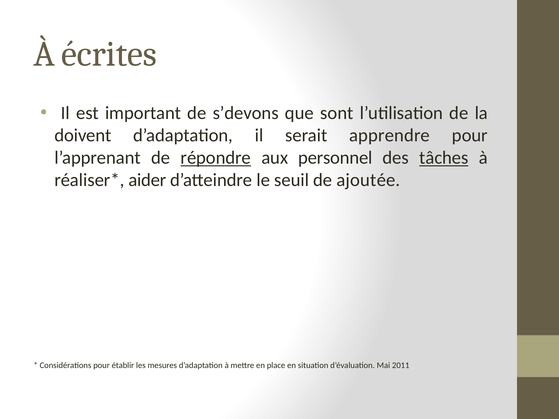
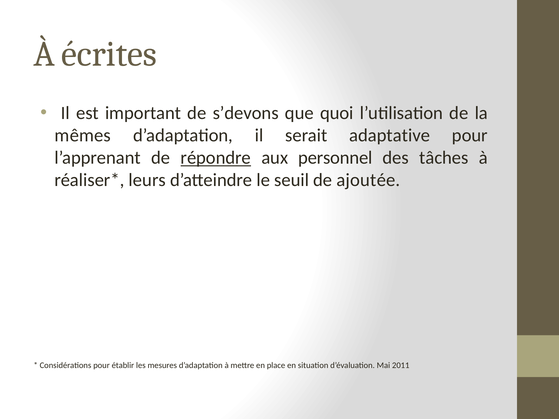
sont: sont -> quoi
doivent: doivent -> mêmes
apprendre: apprendre -> adaptative
tâches underline: present -> none
aider: aider -> leurs
